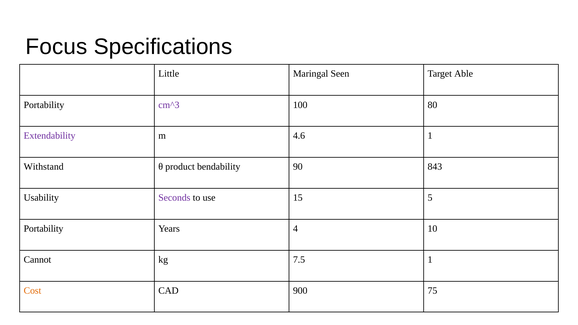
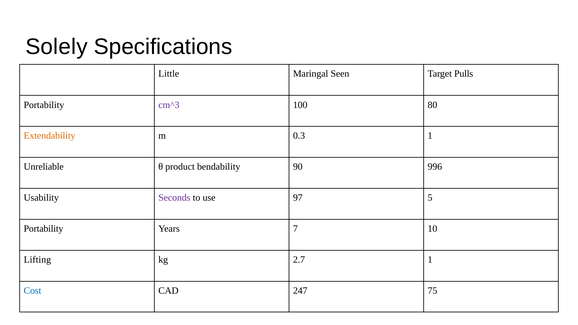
Focus: Focus -> Solely
Able: Able -> Pulls
Extendability colour: purple -> orange
4.6: 4.6 -> 0.3
Withstand: Withstand -> Unreliable
843: 843 -> 996
15: 15 -> 97
4: 4 -> 7
Cannot: Cannot -> Lifting
7.5: 7.5 -> 2.7
Cost colour: orange -> blue
900: 900 -> 247
